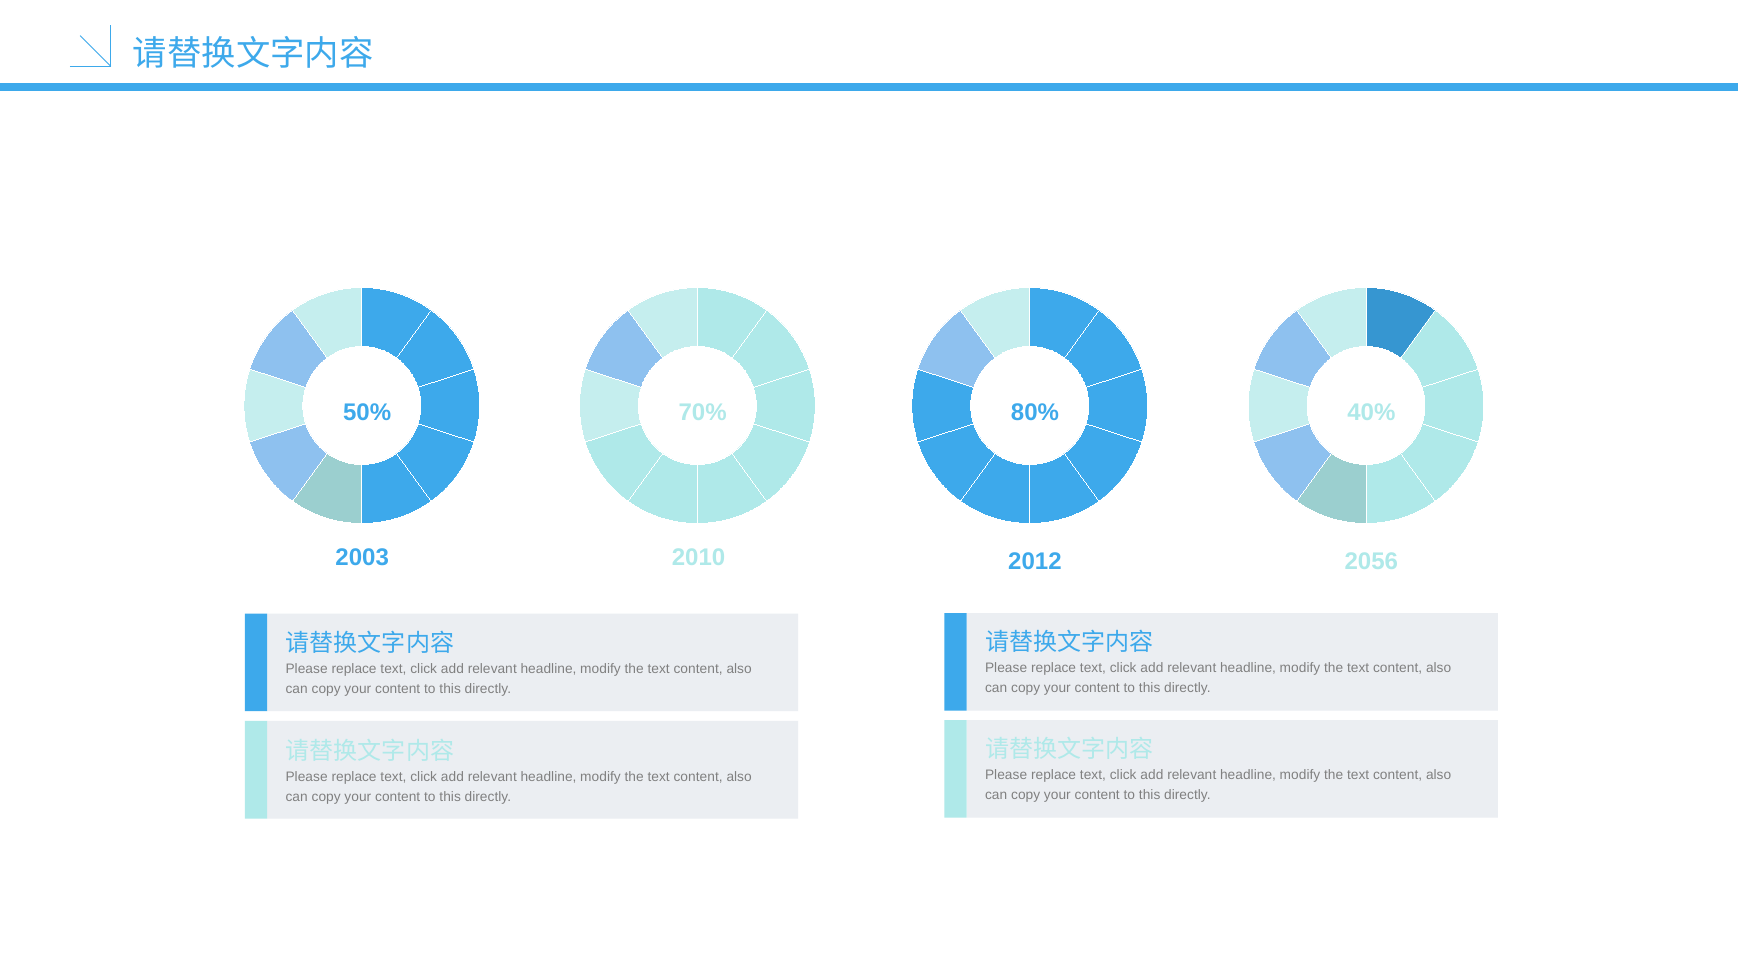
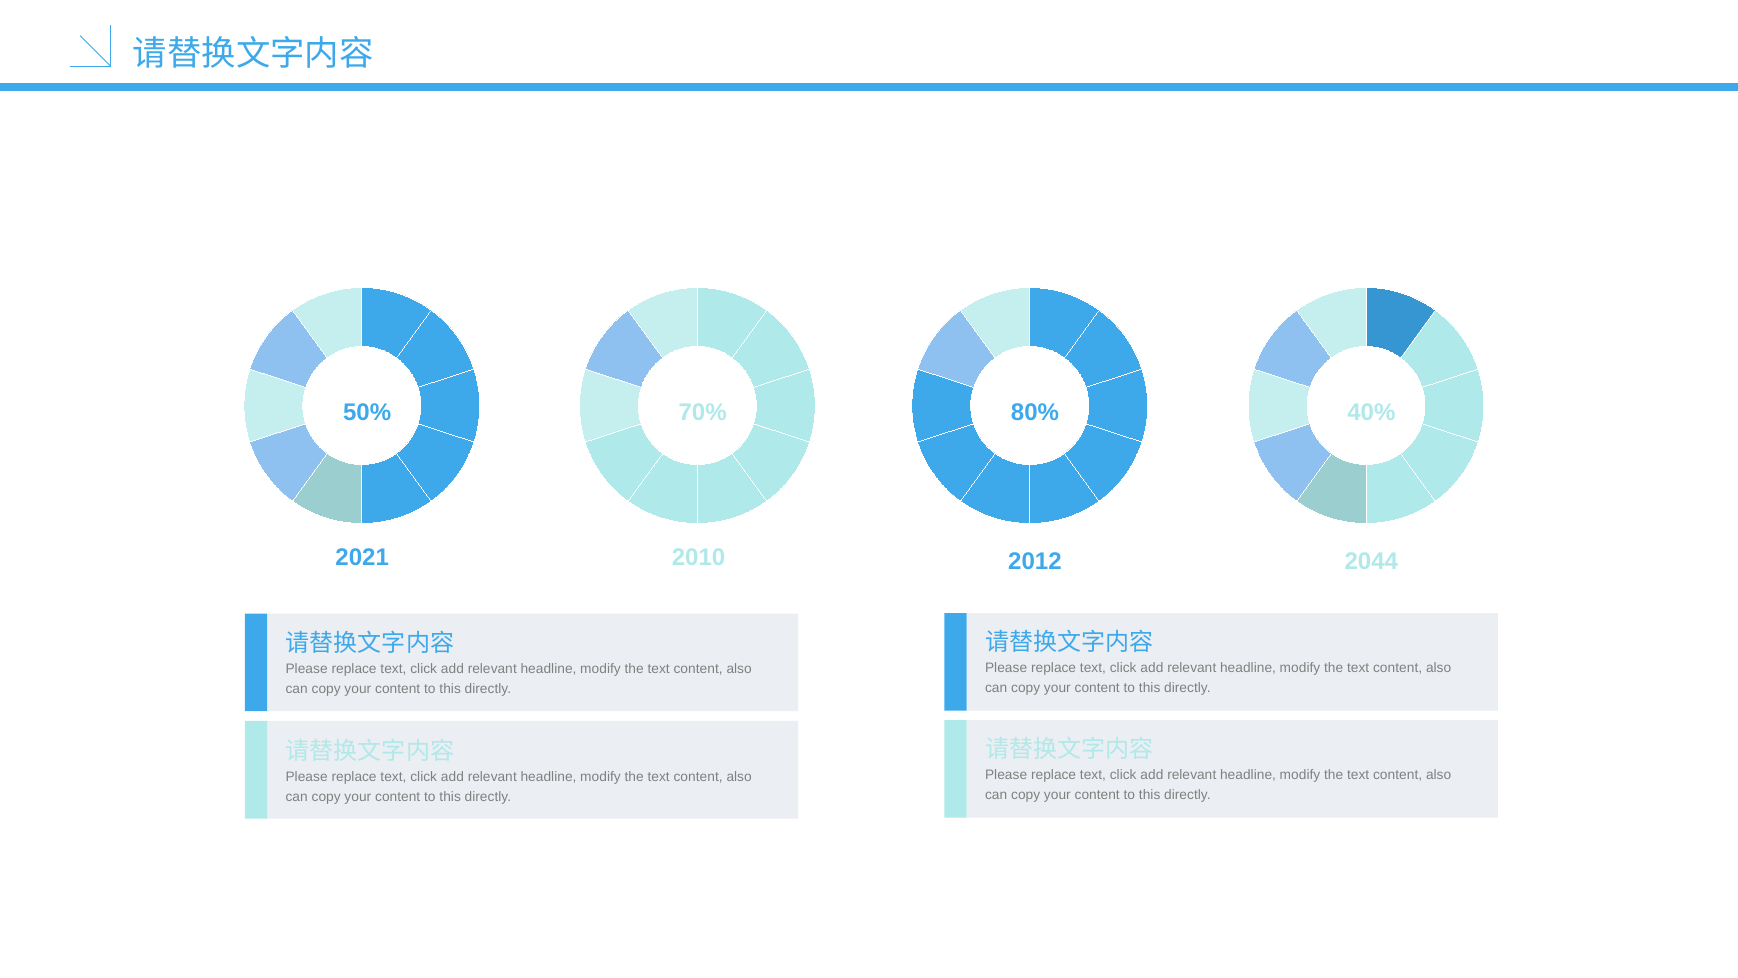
2003: 2003 -> 2021
2056: 2056 -> 2044
